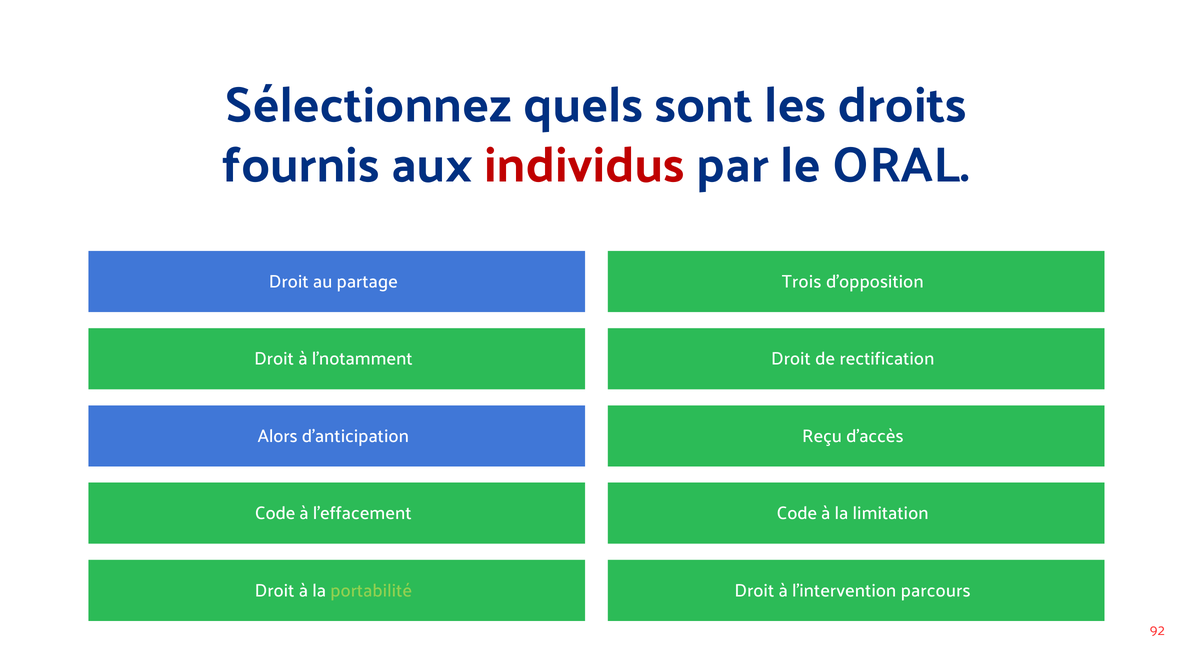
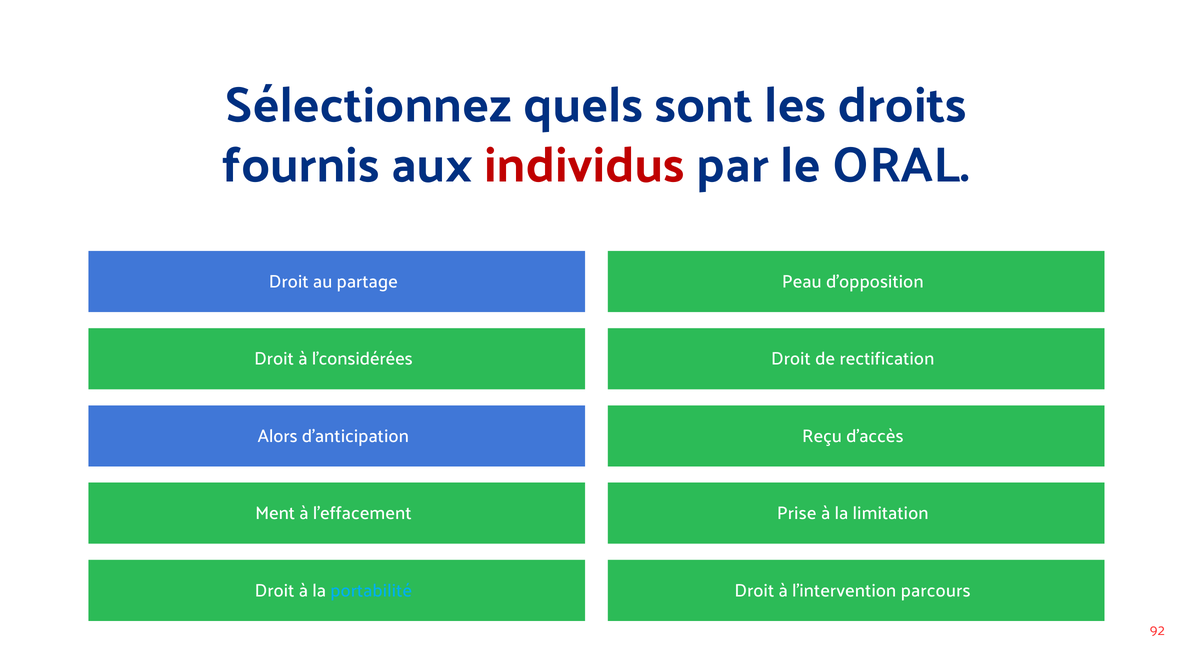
Trois: Trois -> Peau
l'notamment: l'notamment -> l'considérées
Code at (275, 513): Code -> Ment
l'effacement Code: Code -> Prise
portabilité colour: light green -> light blue
